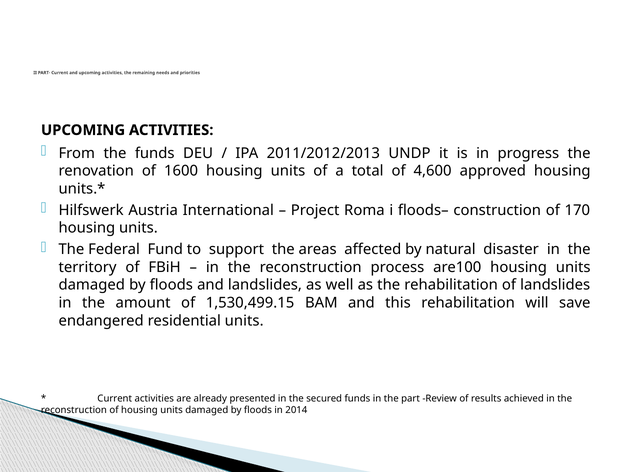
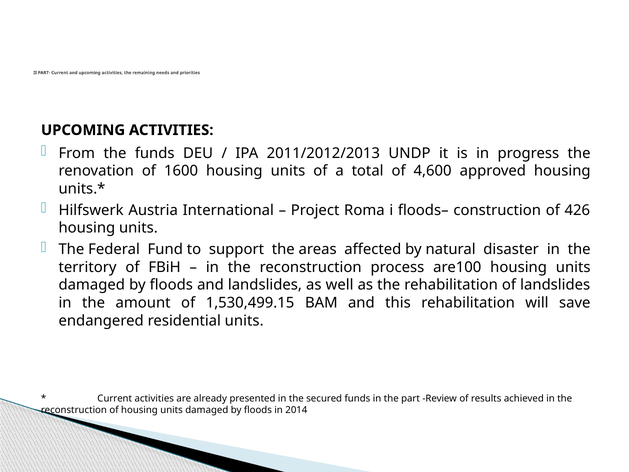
170: 170 -> 426
